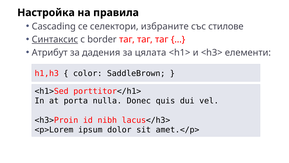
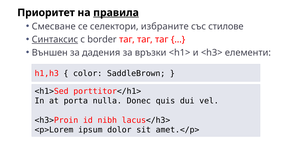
Настройка: Настройка -> Приоритет
правила underline: none -> present
Cascading: Cascading -> Смесване
Атрибут: Атрибут -> Външен
цялата: цялата -> връзки
